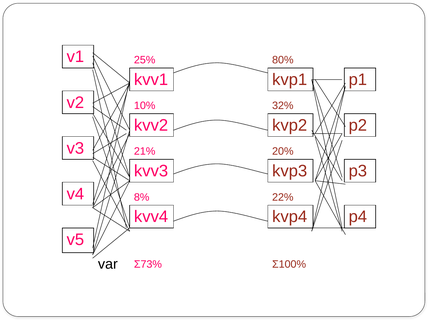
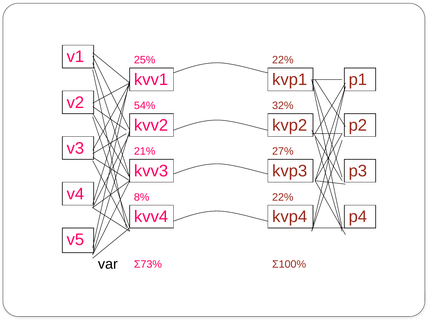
25% 80%: 80% -> 22%
10%: 10% -> 54%
20%: 20% -> 27%
